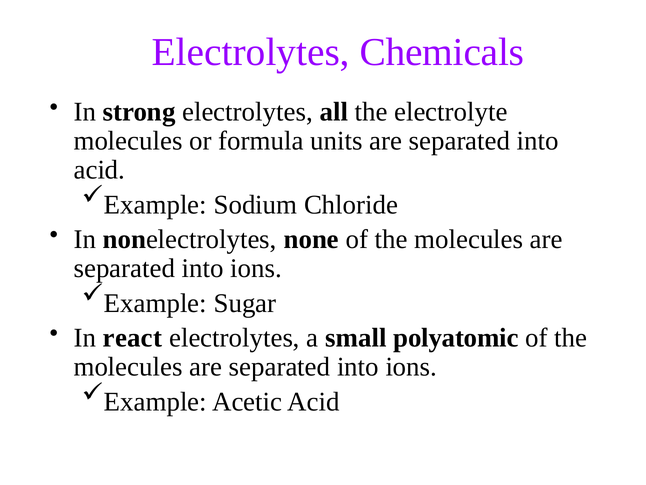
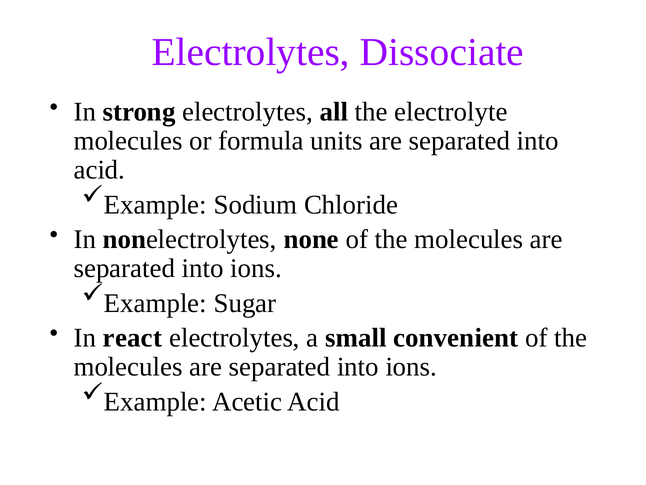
Chemicals: Chemicals -> Dissociate
polyatomic: polyatomic -> convenient
